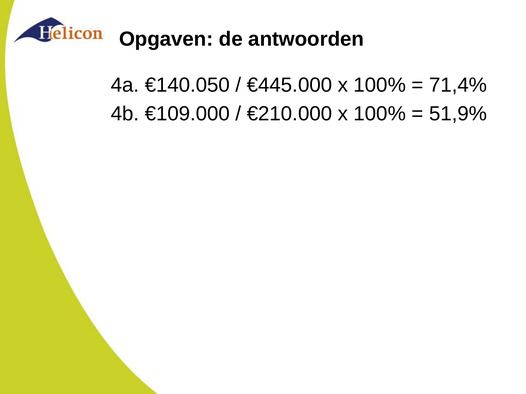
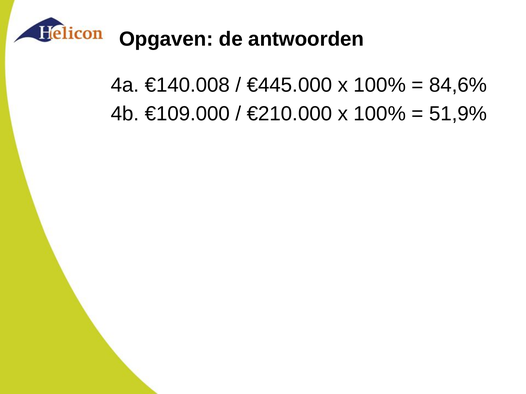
€140.050: €140.050 -> €140.008
71,4%: 71,4% -> 84,6%
